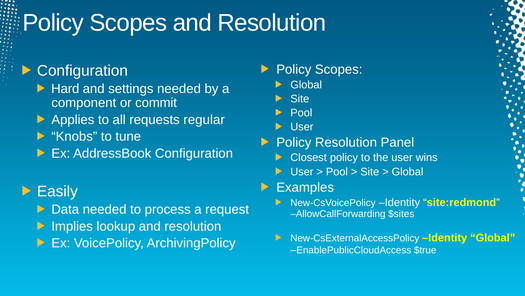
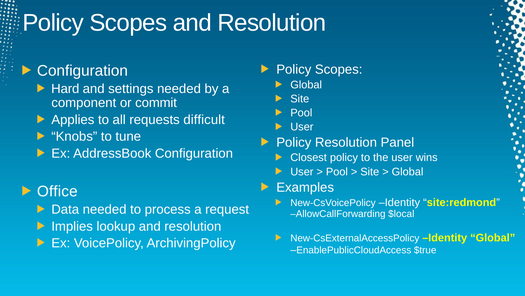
regular: regular -> difficult
Easily: Easily -> Office
$sites: $sites -> $local
